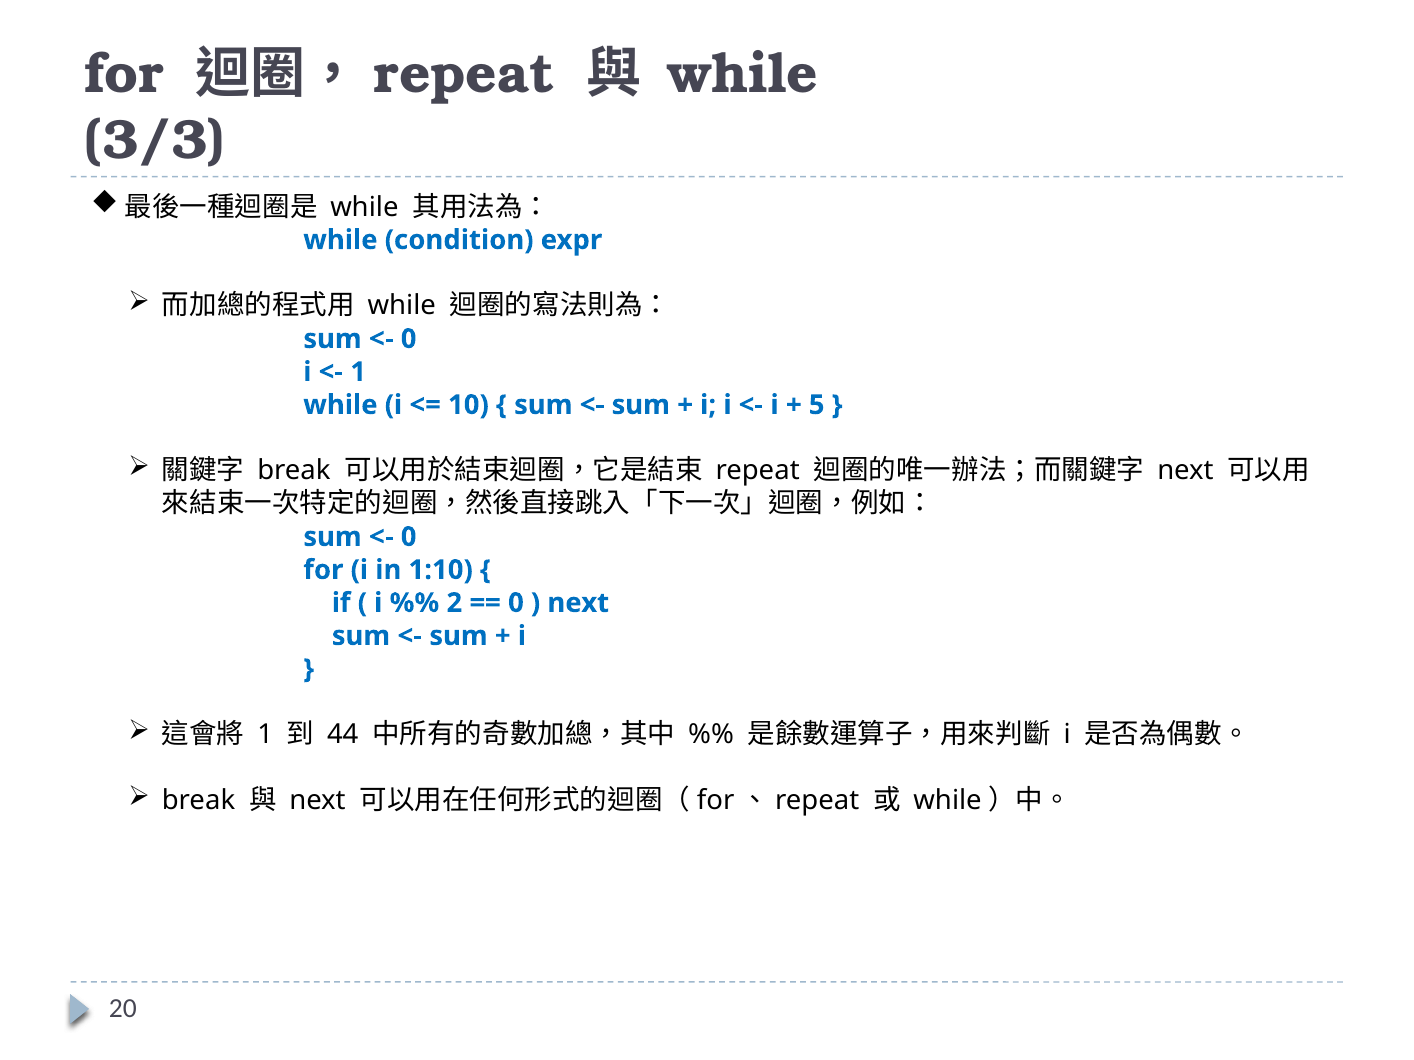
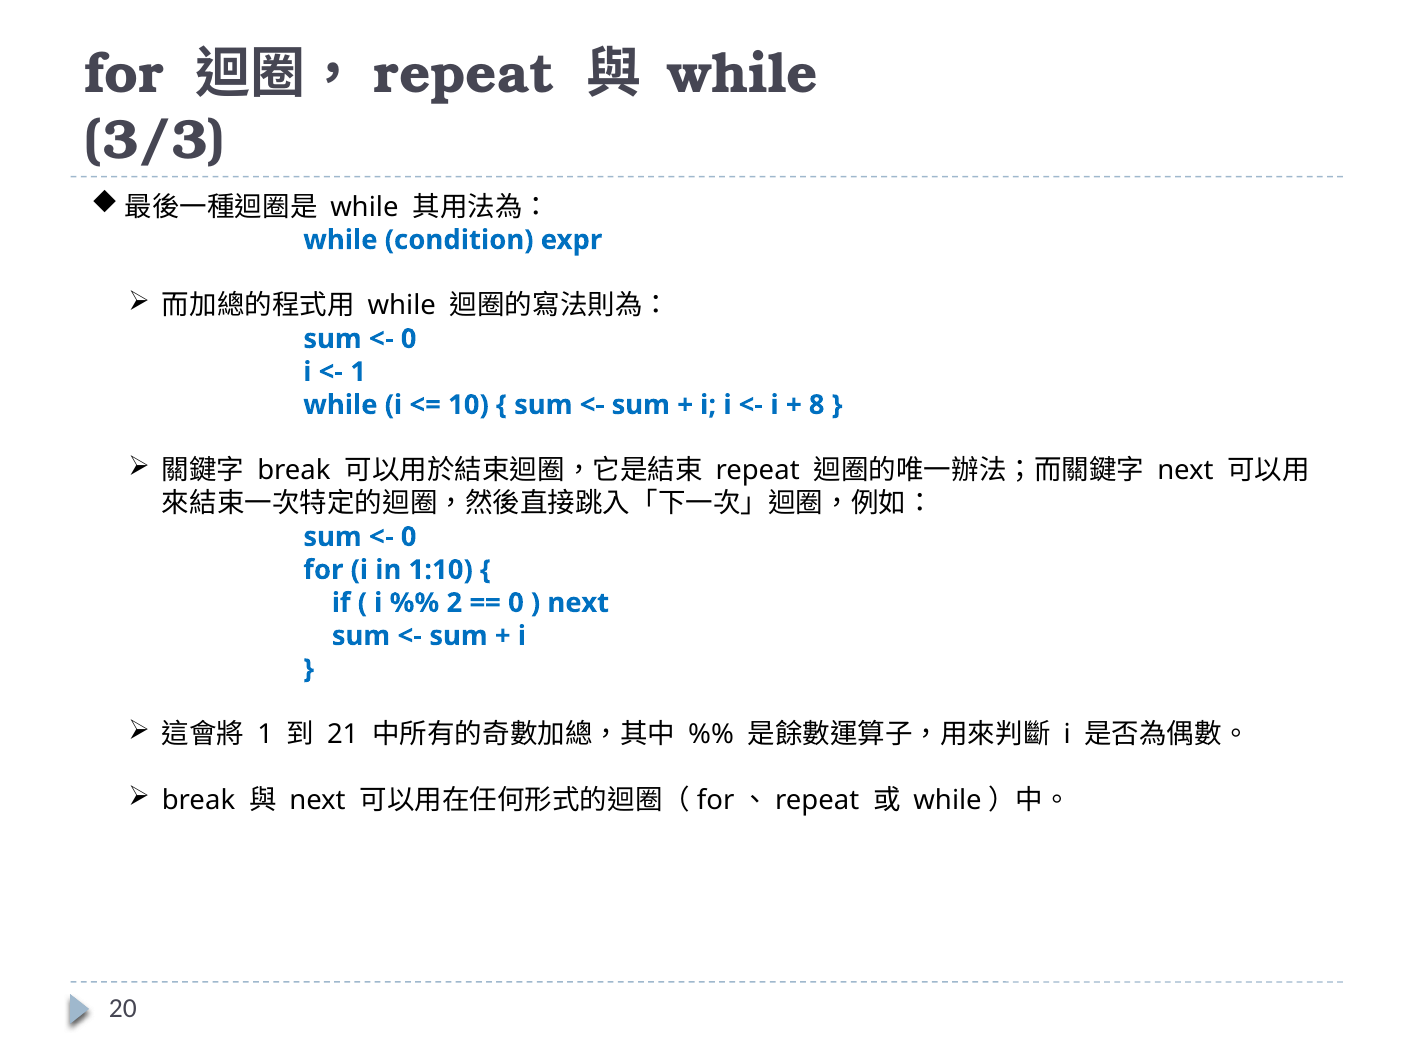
5: 5 -> 8
44: 44 -> 21
